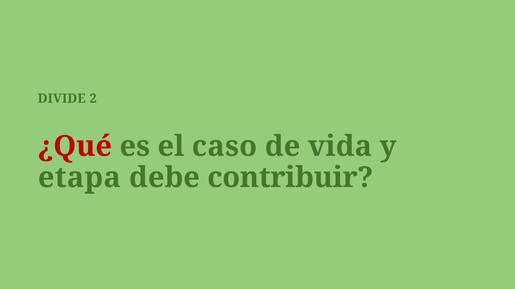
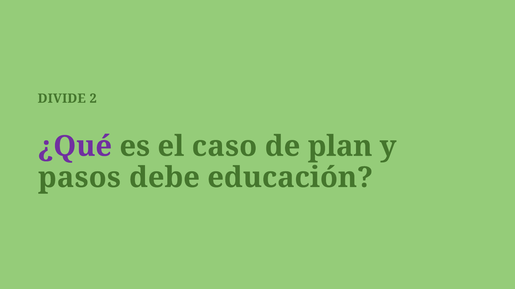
¿Qué colour: red -> purple
vida: vida -> plan
etapa: etapa -> pasos
contribuir: contribuir -> educación
